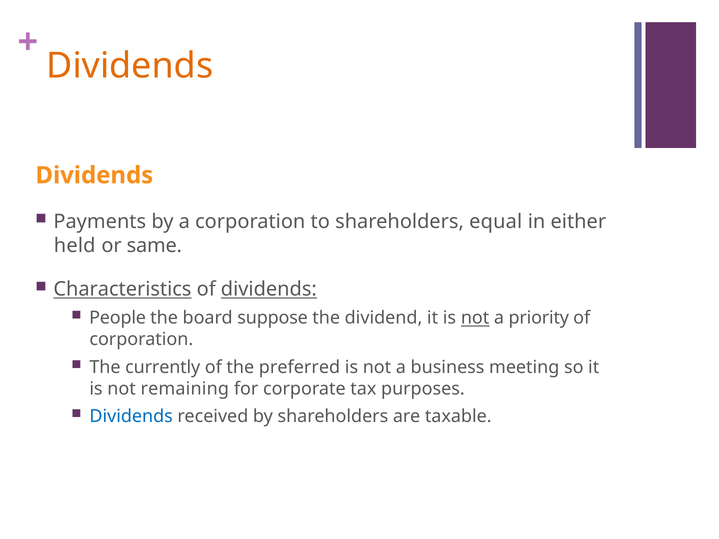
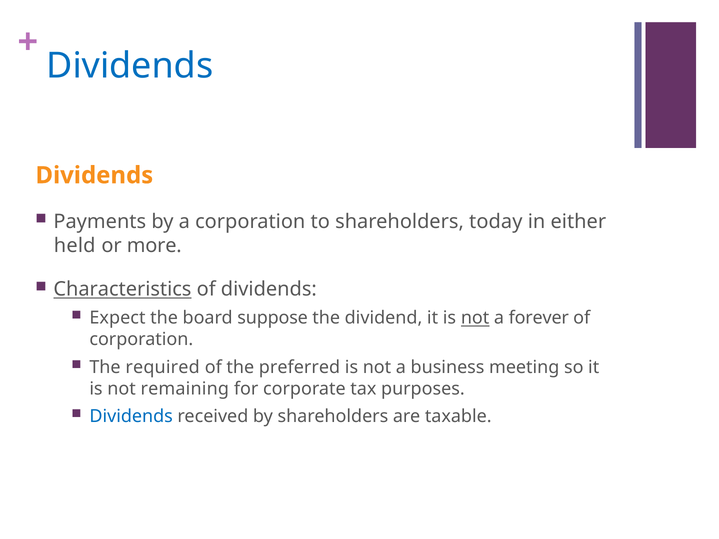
Dividends at (130, 66) colour: orange -> blue
equal: equal -> today
same: same -> more
dividends at (269, 290) underline: present -> none
People: People -> Expect
priority: priority -> forever
currently: currently -> required
